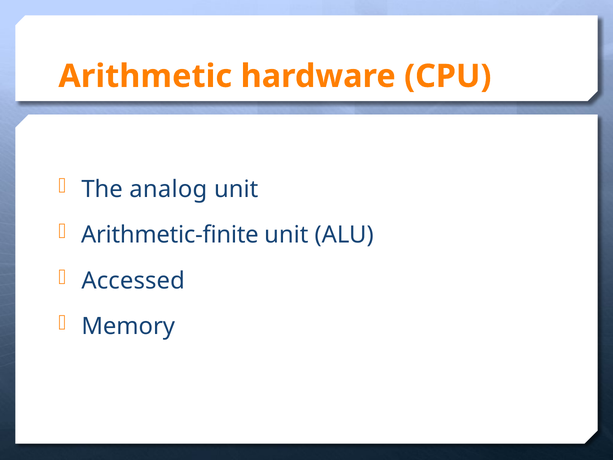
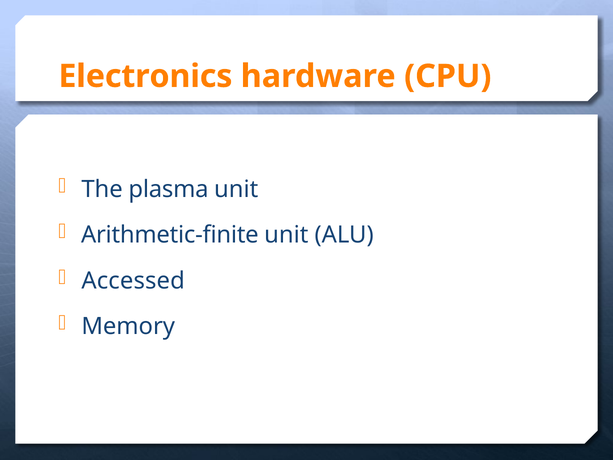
Arithmetic: Arithmetic -> Electronics
analog: analog -> plasma
